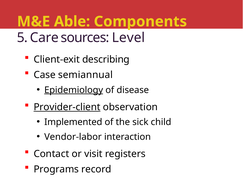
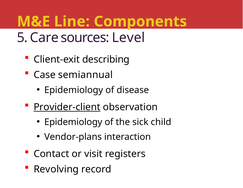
Able: Able -> Line
Epidemiology at (74, 90) underline: present -> none
Implemented at (73, 122): Implemented -> Epidemiology
Vendor-labor: Vendor-labor -> Vendor-plans
Programs: Programs -> Revolving
